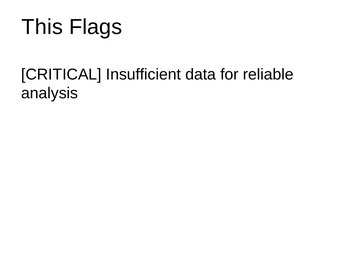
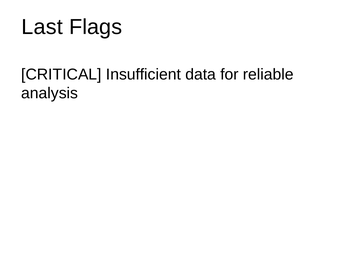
This: This -> Last
